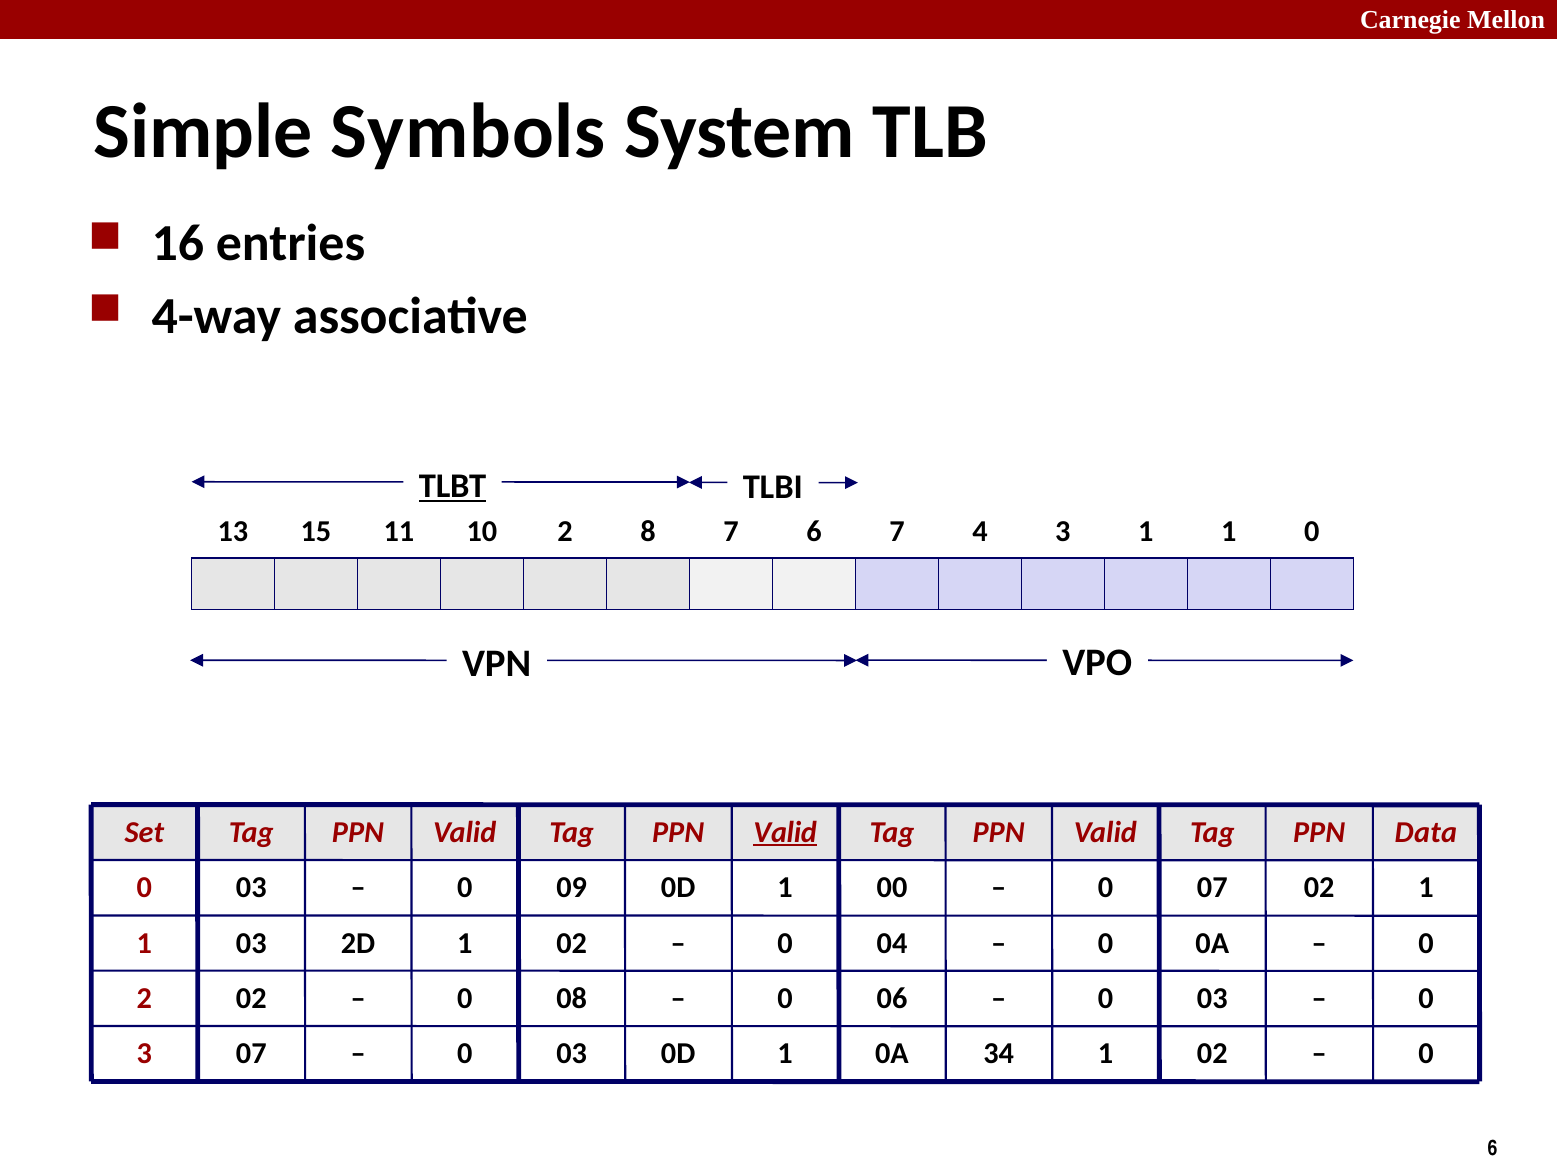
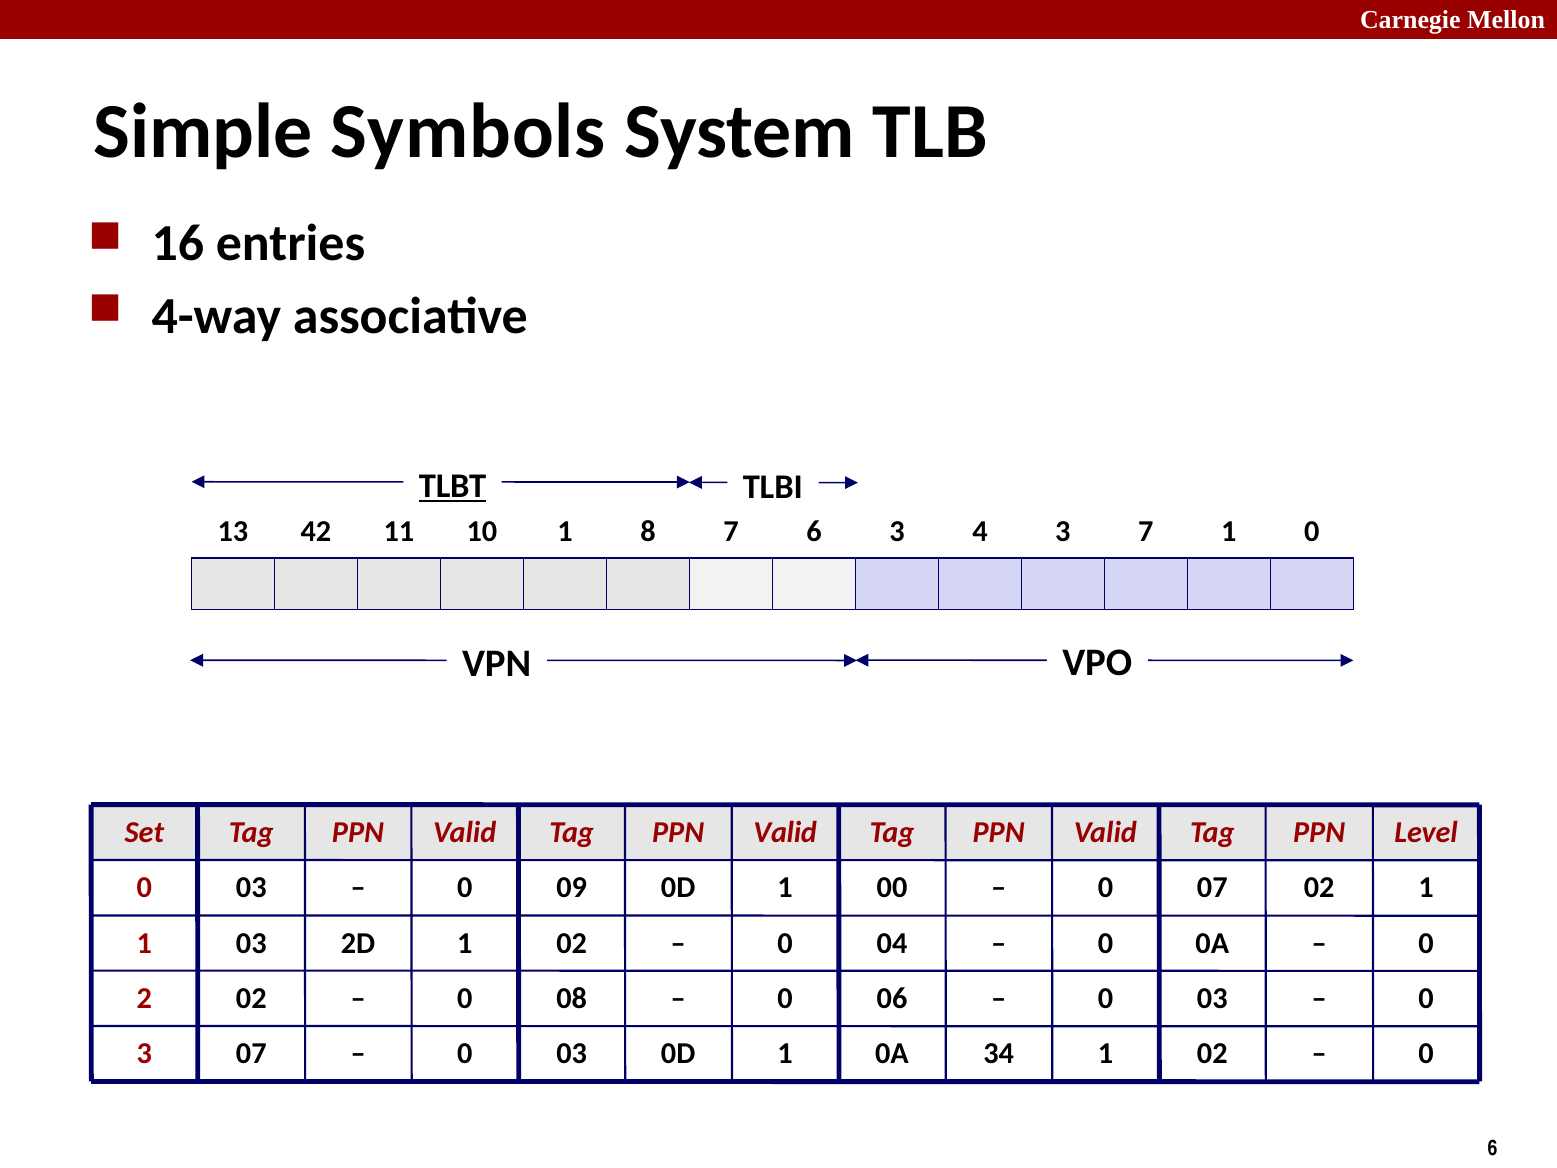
15: 15 -> 42
10 2: 2 -> 1
6 7: 7 -> 3
3 1: 1 -> 7
Valid at (785, 832) underline: present -> none
Data: Data -> Level
